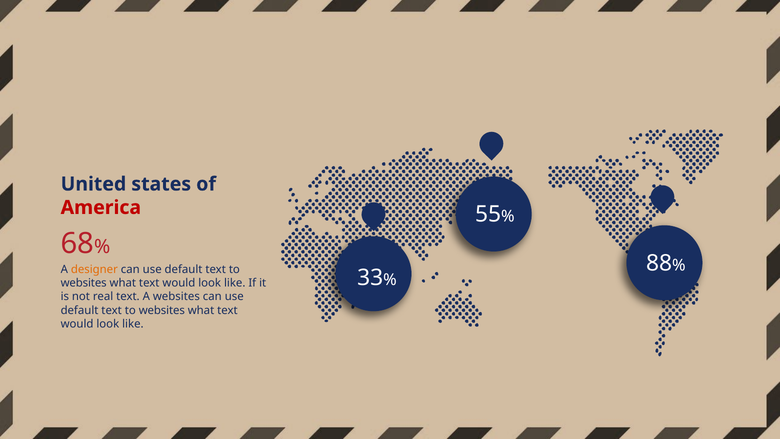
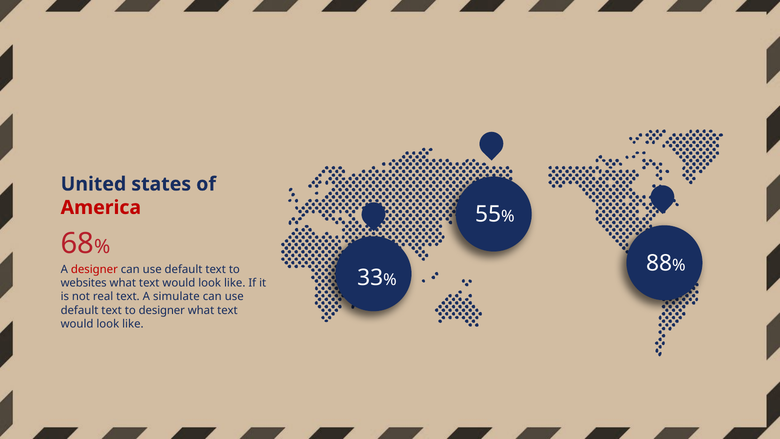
designer at (94, 269) colour: orange -> red
A websites: websites -> simulate
websites at (162, 310): websites -> designer
